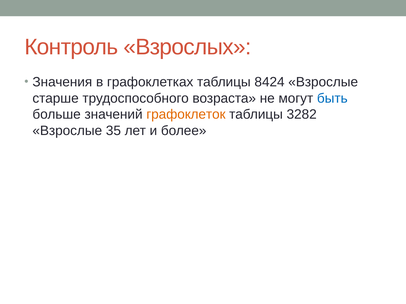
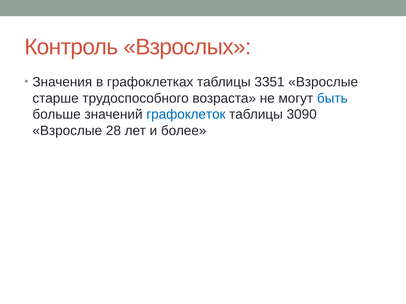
8424: 8424 -> 3351
графоклеток colour: orange -> blue
3282: 3282 -> 3090
35: 35 -> 28
